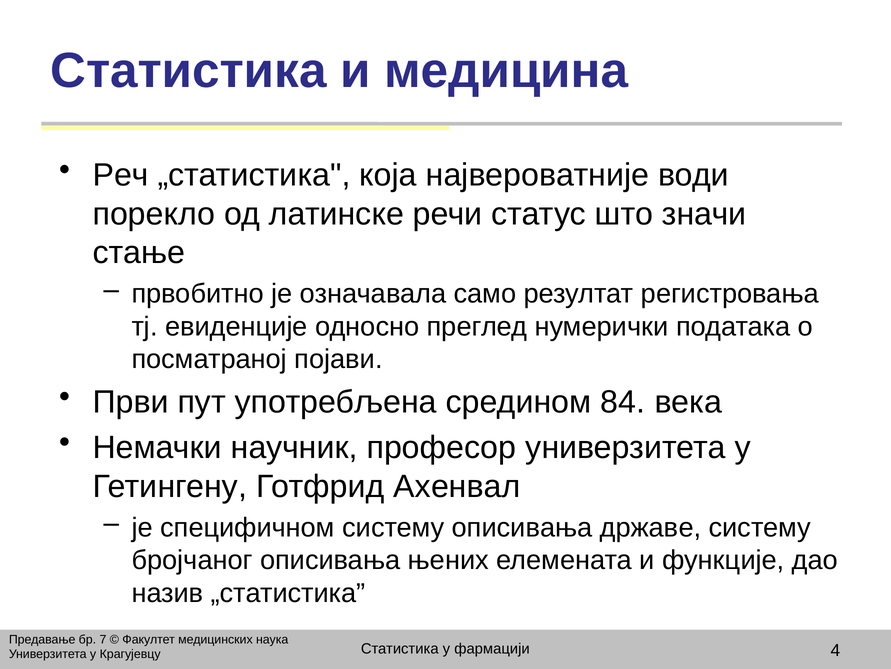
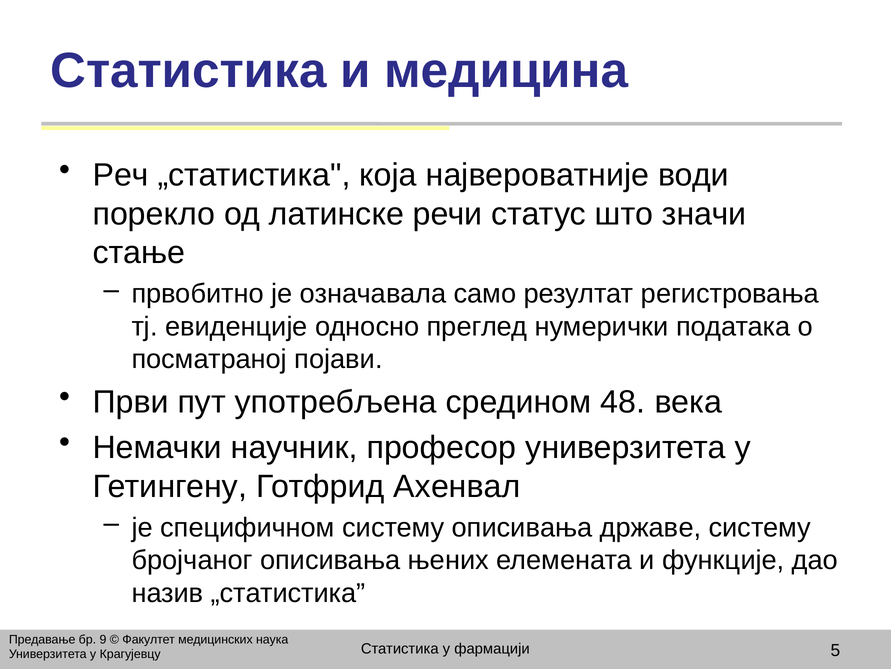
84: 84 -> 48
7: 7 -> 9
4: 4 -> 5
